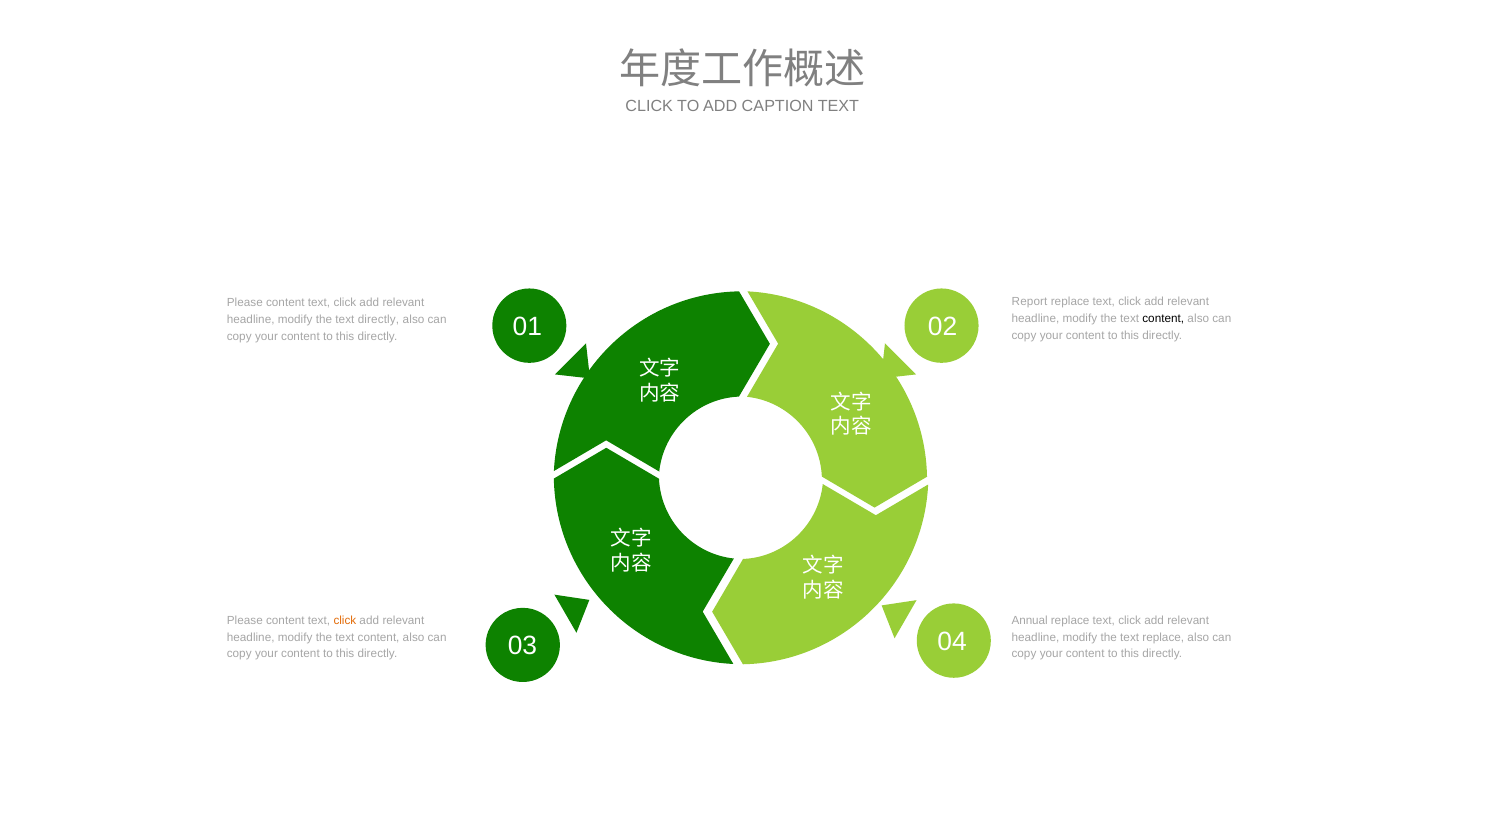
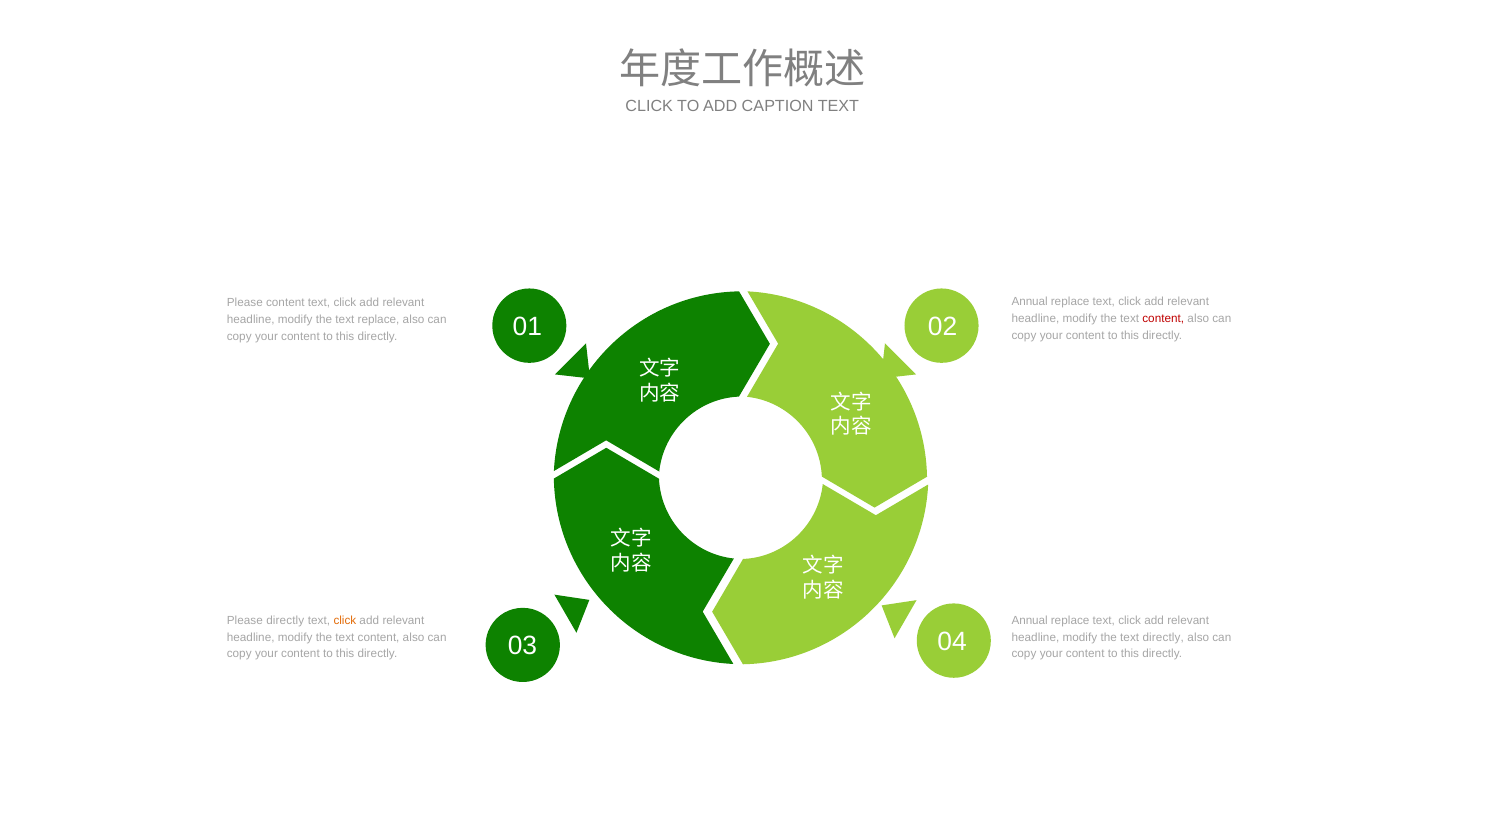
Report at (1030, 302): Report -> Annual
content at (1163, 318) colour: black -> red
text directly: directly -> replace
content at (285, 620): content -> directly
text replace: replace -> directly
